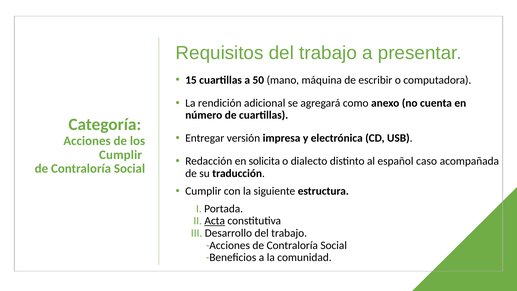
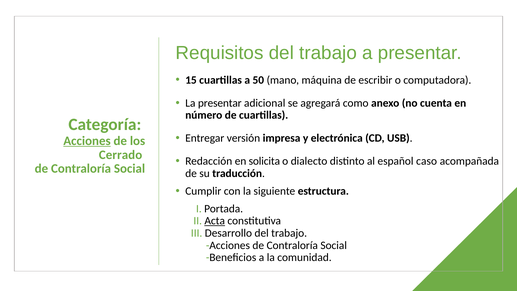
La rendición: rendición -> presentar
Acciones at (87, 141) underline: none -> present
Cumplir at (121, 155): Cumplir -> Cerrado
